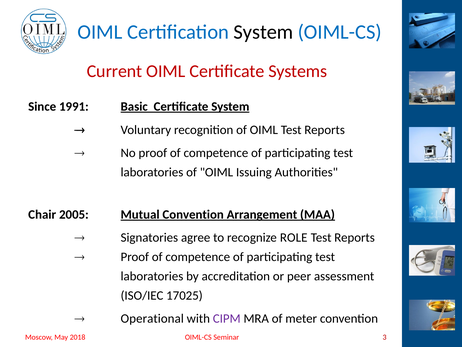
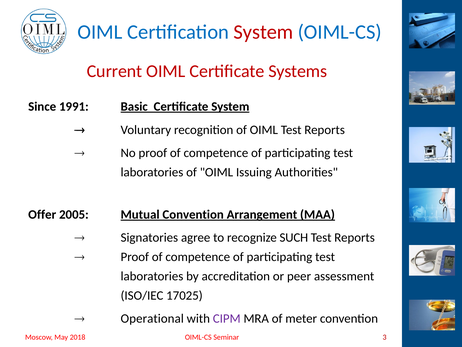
System at (263, 32) colour: black -> red
Chair: Chair -> Offer
ROLE: ROLE -> SUCH
